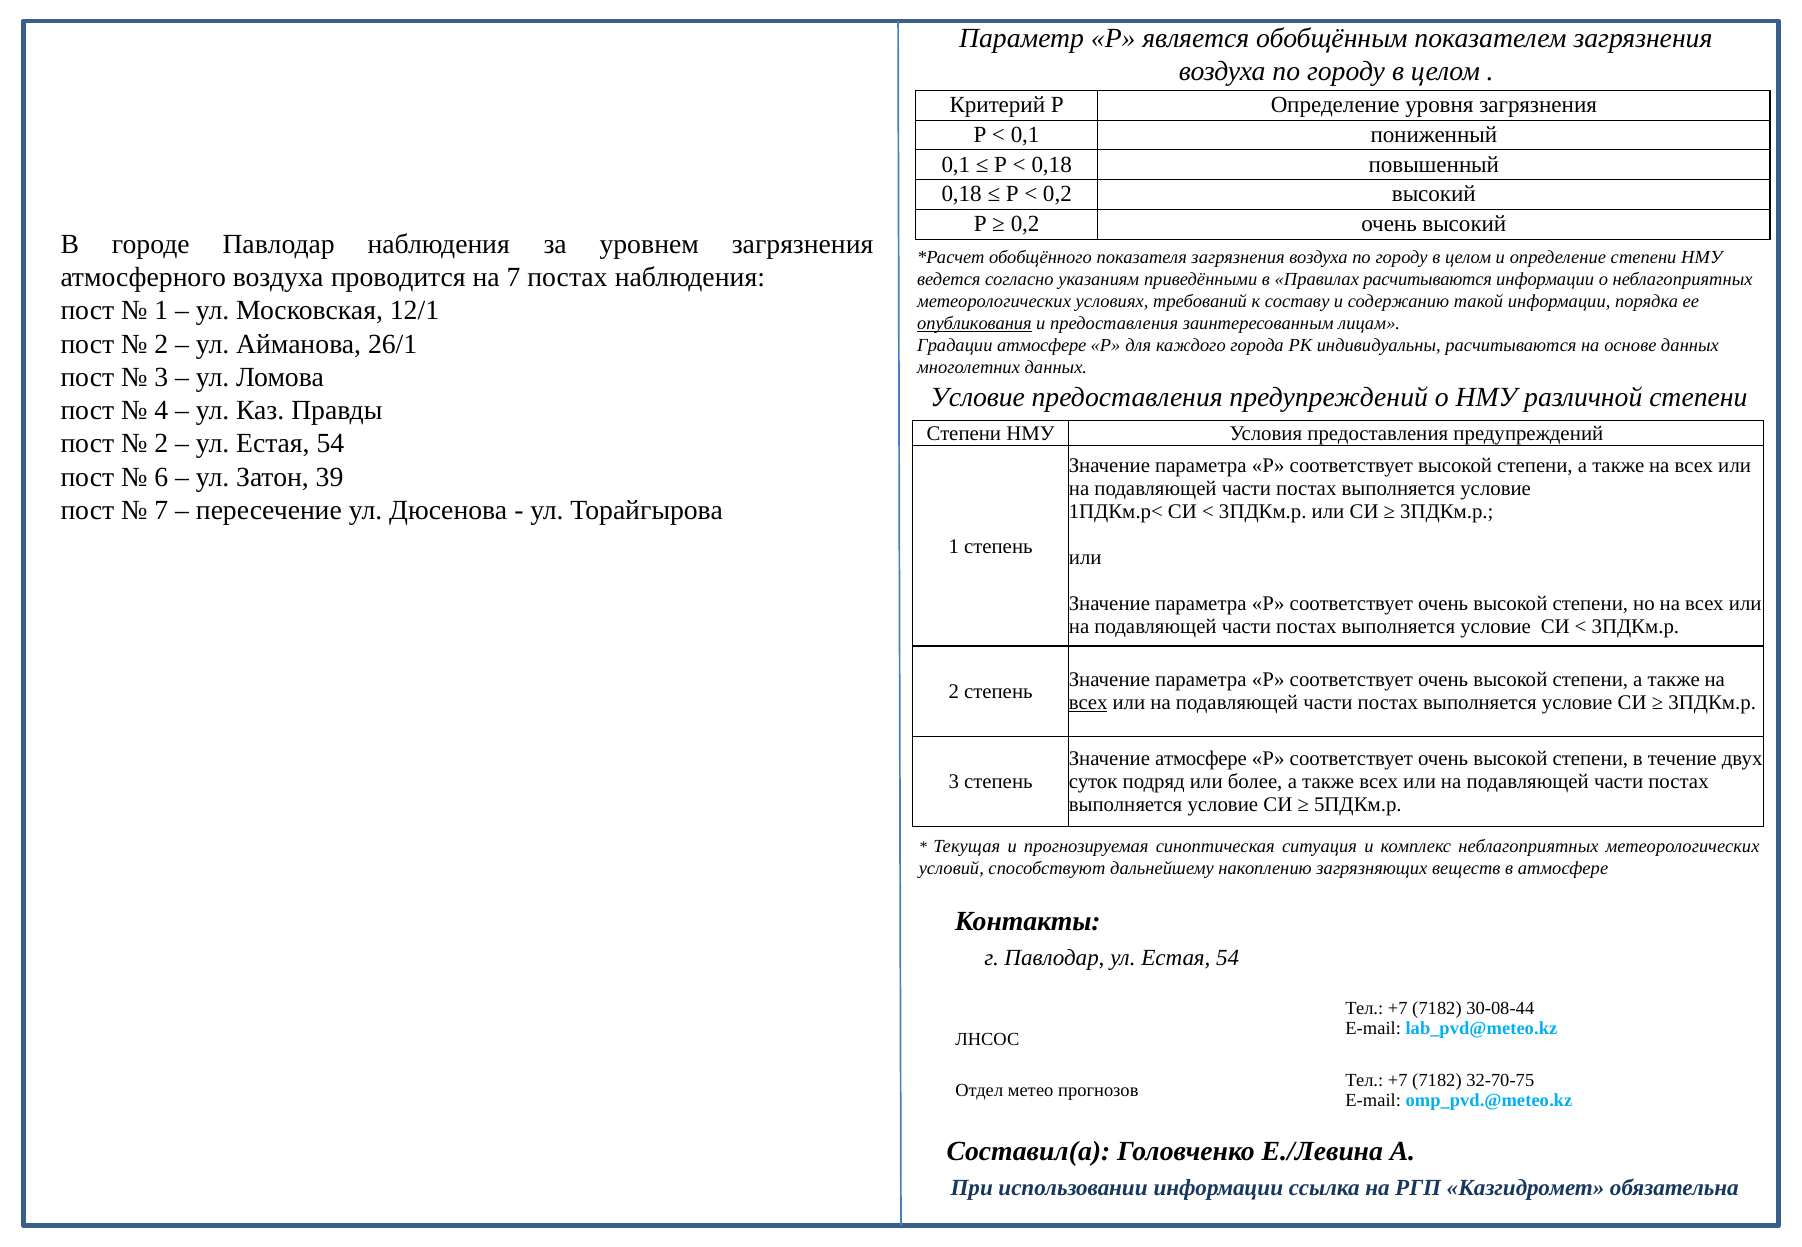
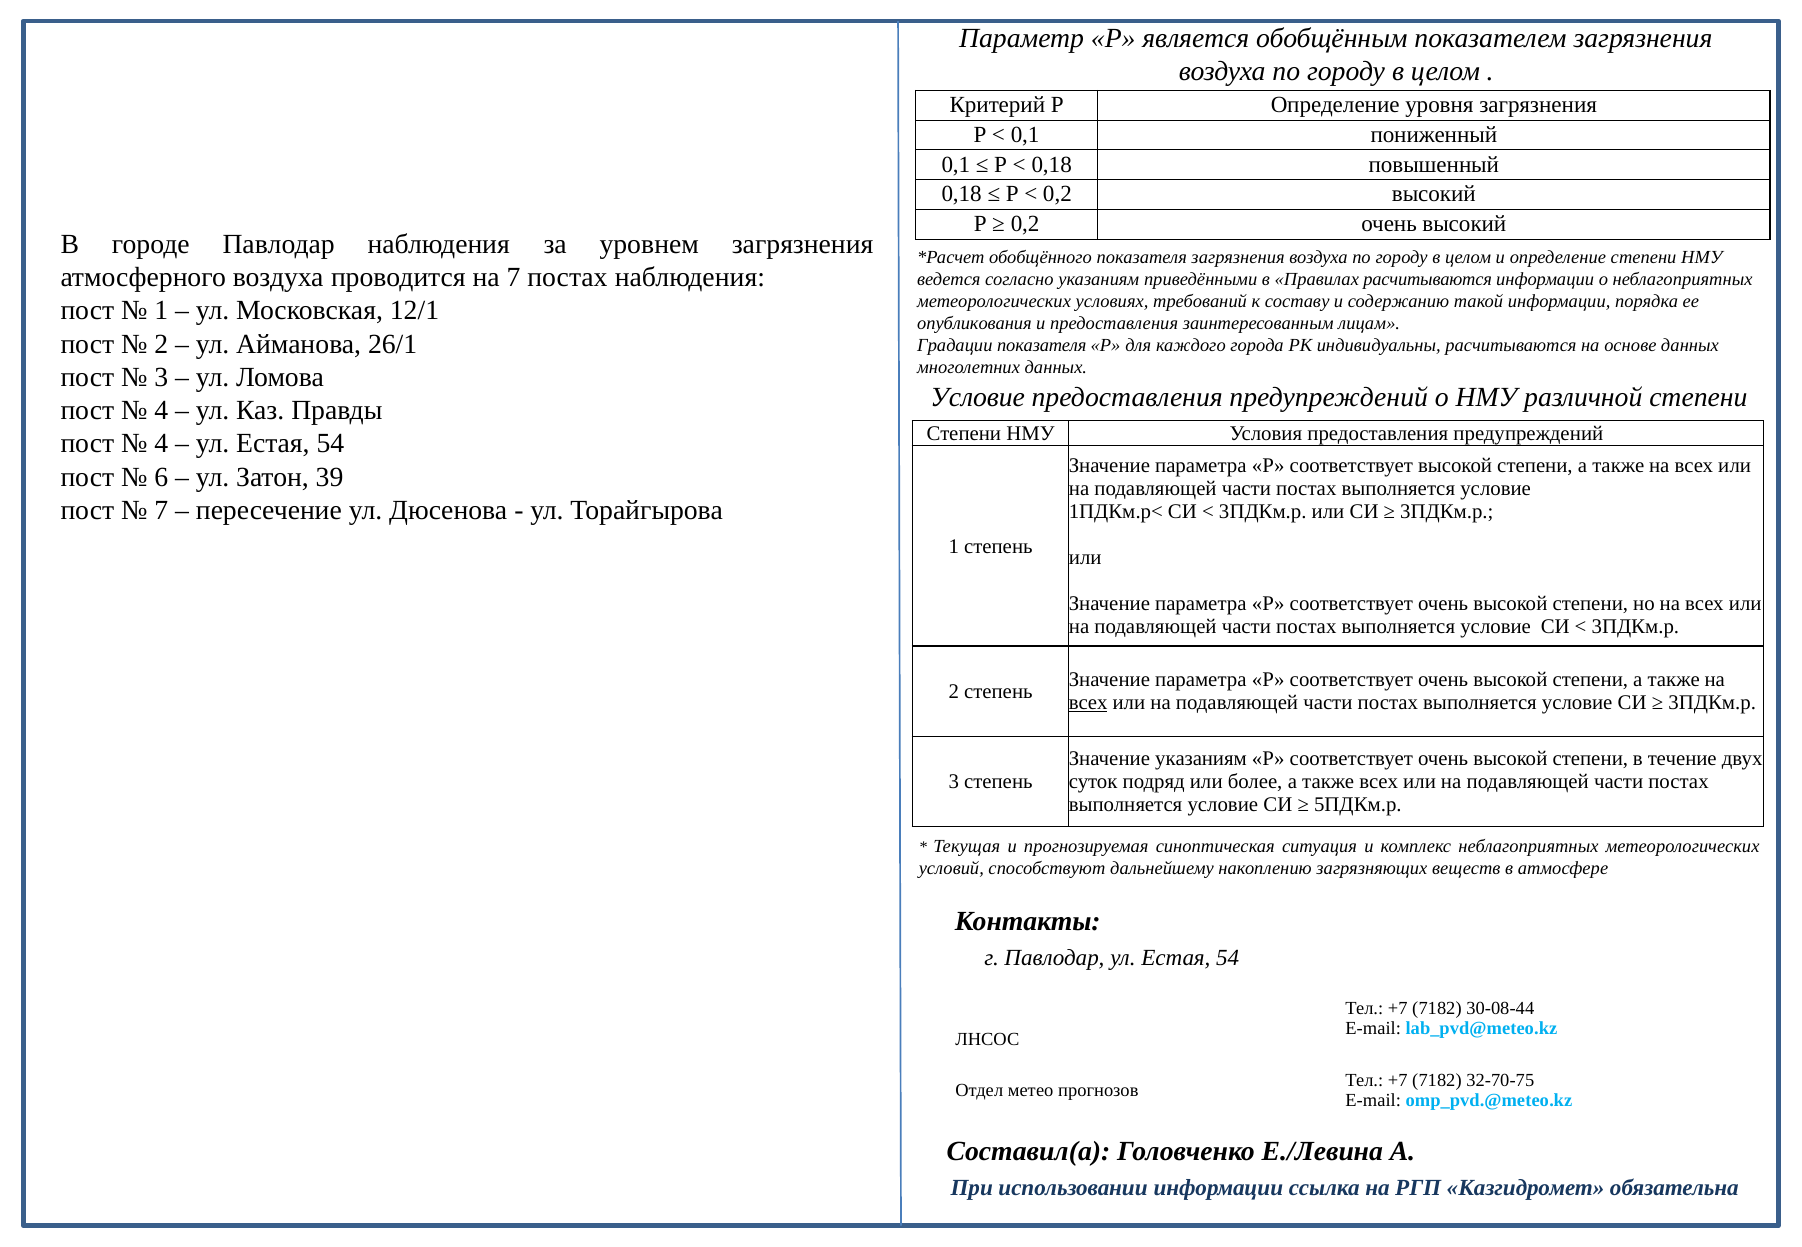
опубликования underline: present -> none
Градации атмосфере: атмосфере -> показателя
2 at (161, 444): 2 -> 4
Значение атмосфере: атмосфере -> указаниям
